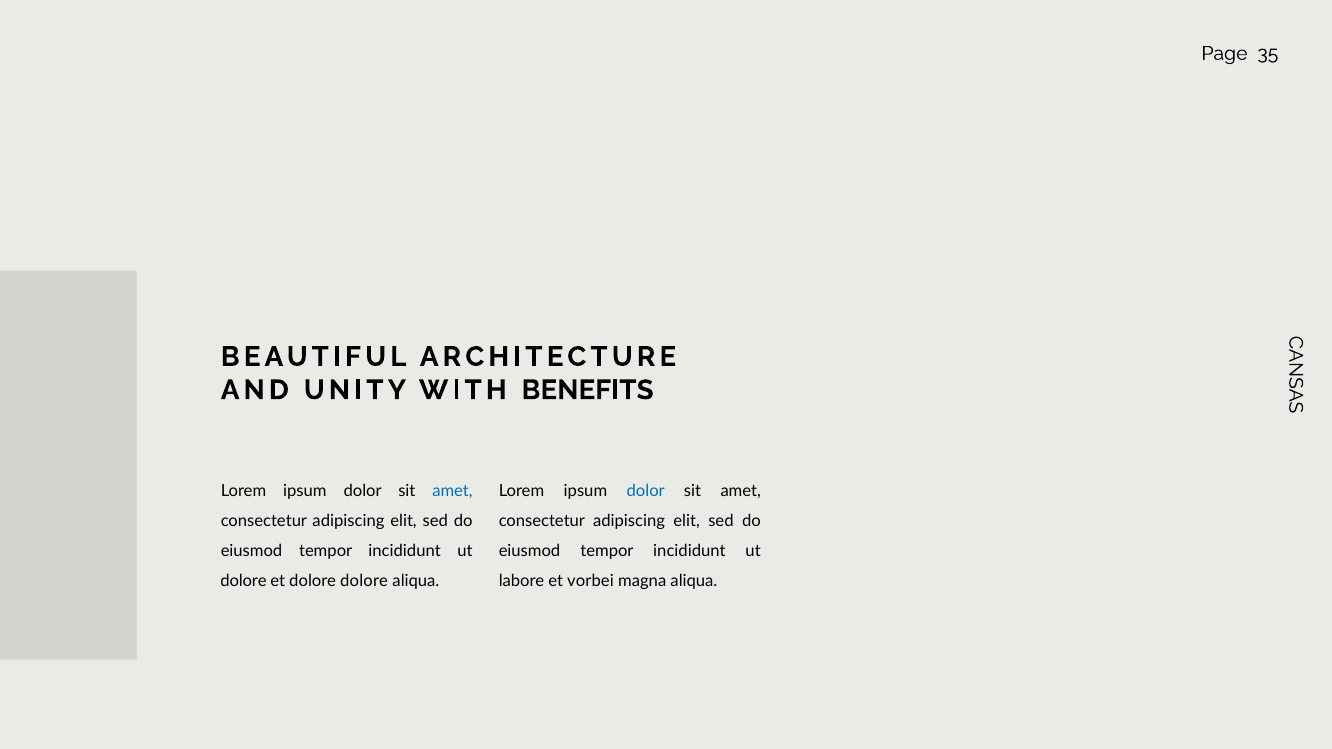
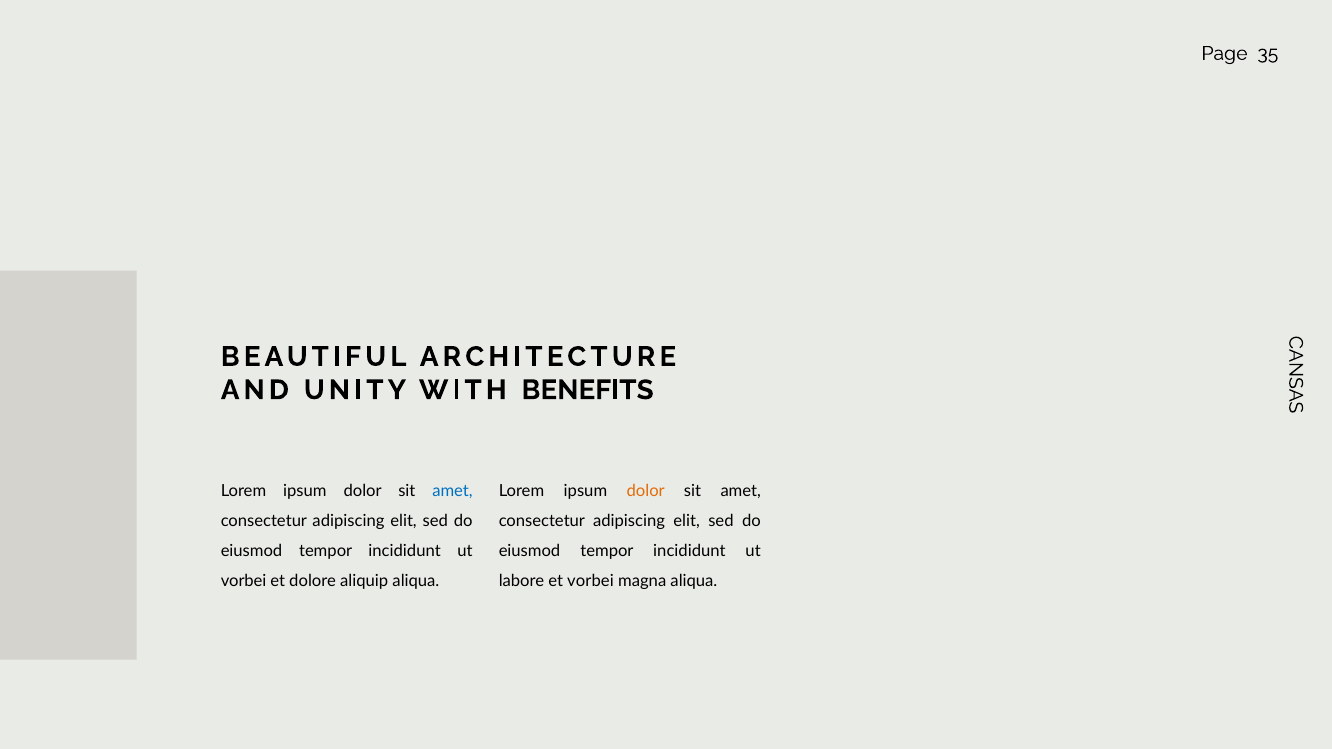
dolor at (646, 491) colour: blue -> orange
dolore at (244, 581): dolore -> vorbei
dolore dolore: dolore -> aliquip
